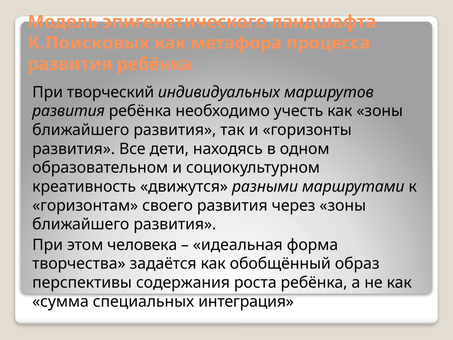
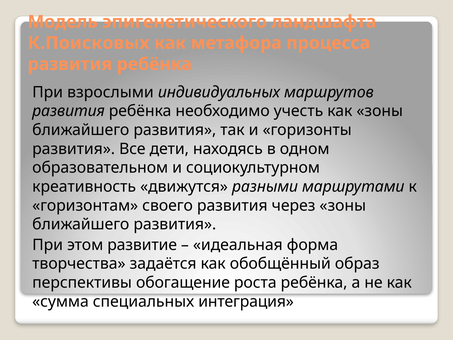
творческий: творческий -> взрослыми
человека: человека -> развитие
содержания: содержания -> обогащение
